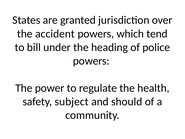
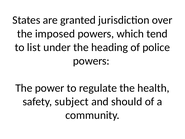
accident: accident -> imposed
bill: bill -> list
